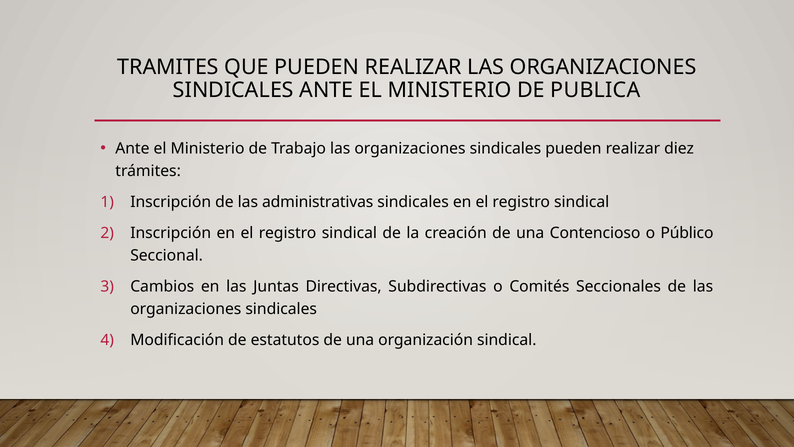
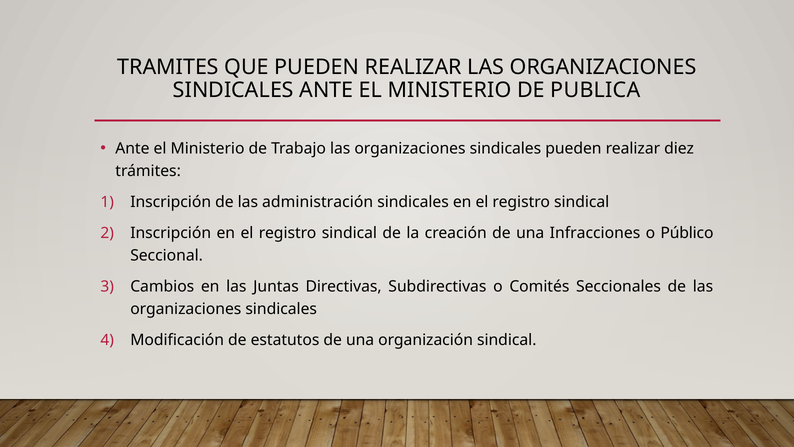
administrativas: administrativas -> administración
Contencioso: Contencioso -> Infracciones
